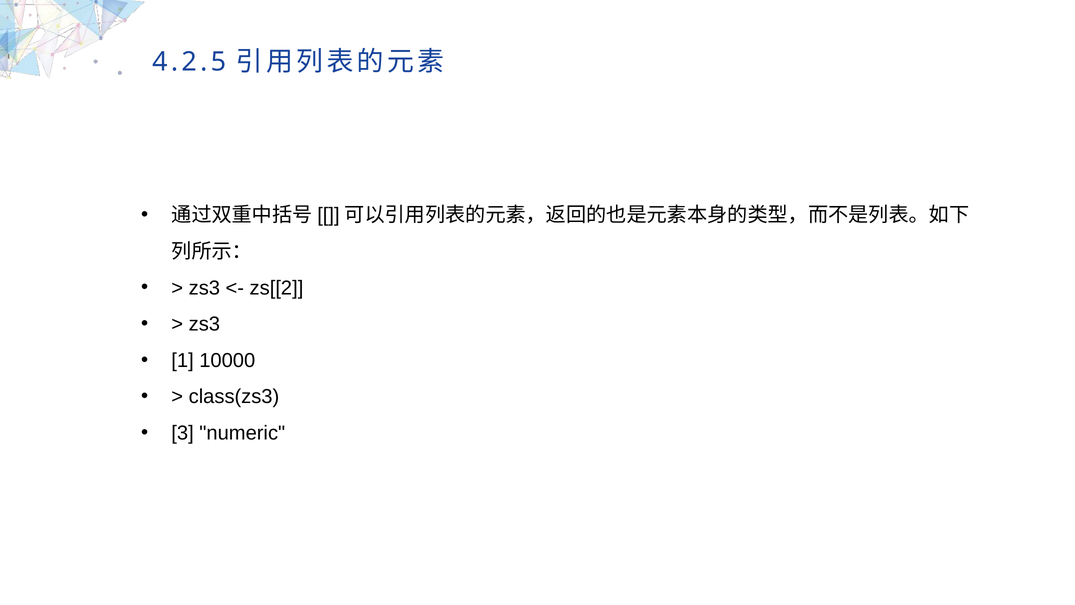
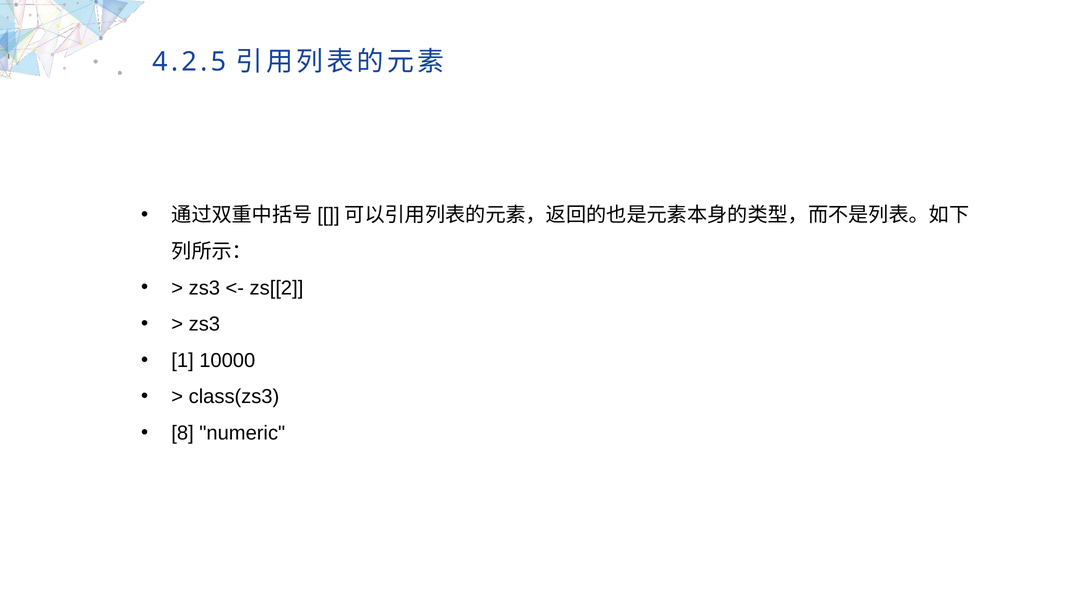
3: 3 -> 8
